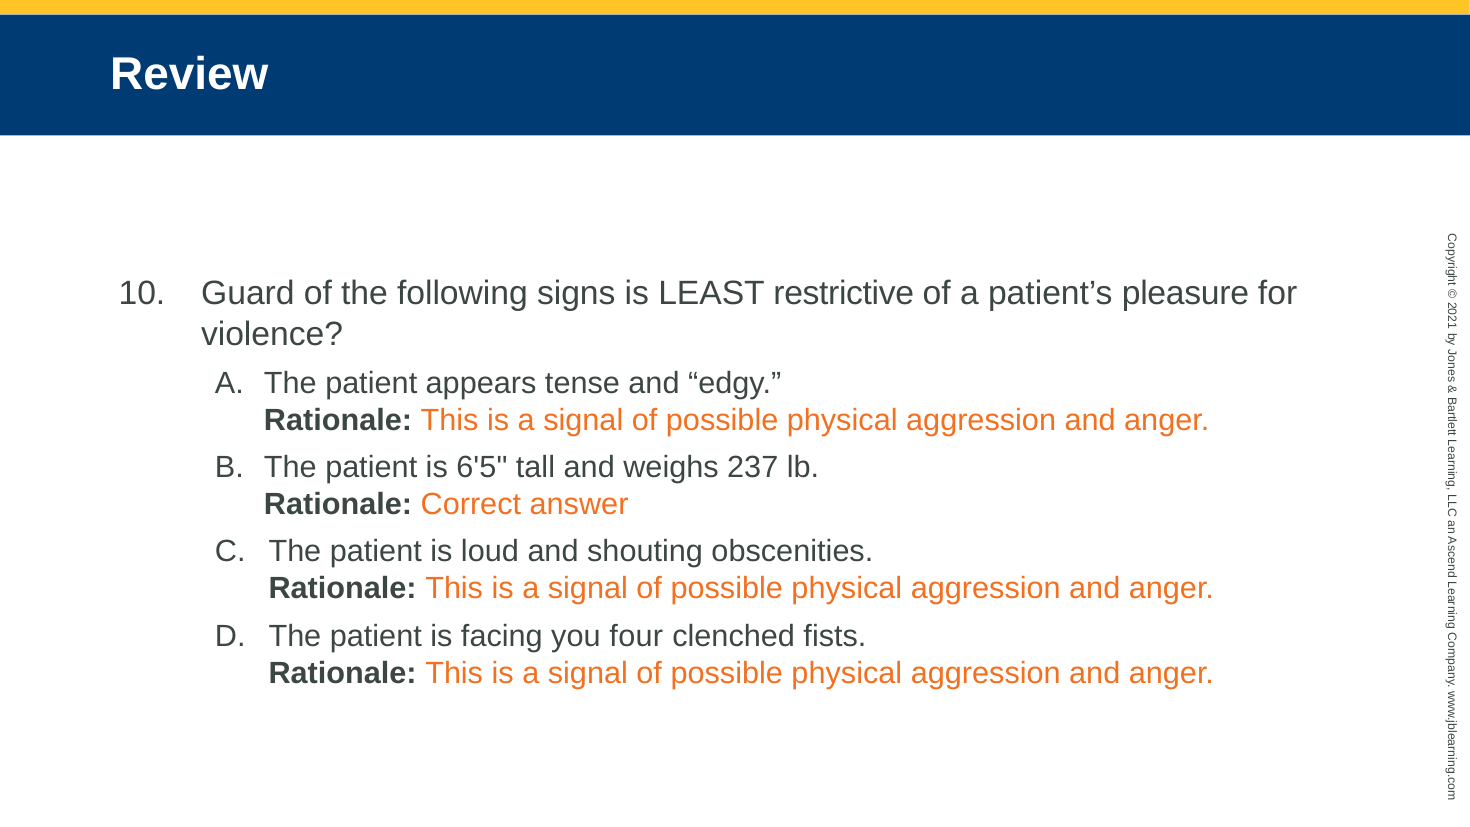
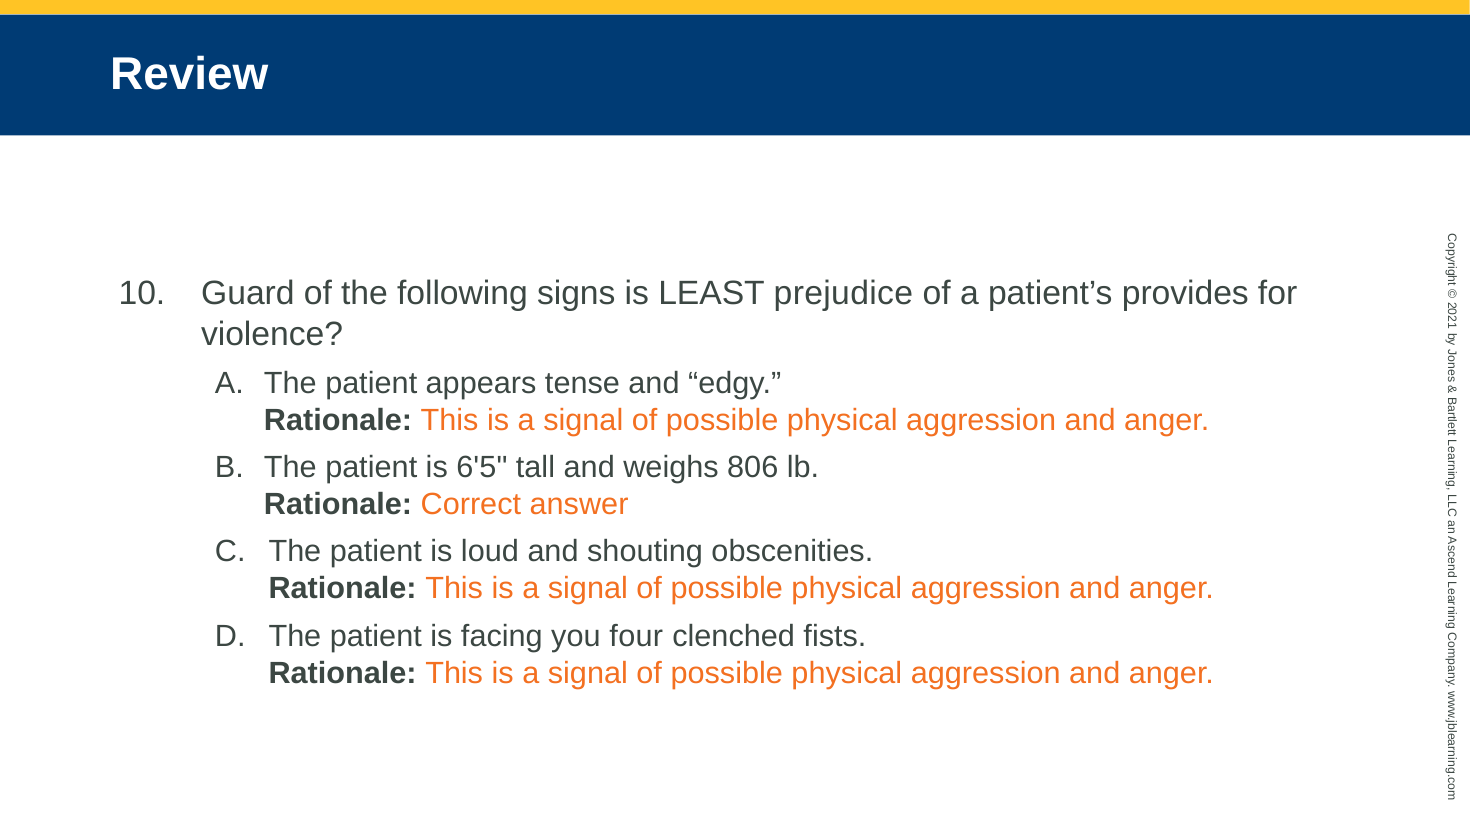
restrictive: restrictive -> prejudice
pleasure: pleasure -> provides
237: 237 -> 806
